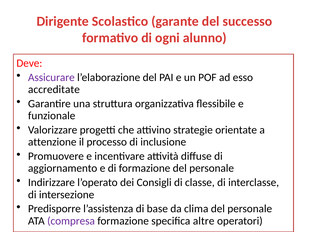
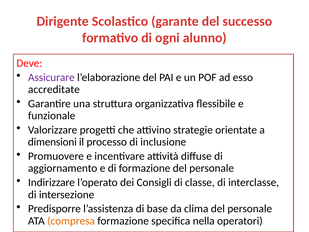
attenzione: attenzione -> dimensioni
compresa colour: purple -> orange
altre: altre -> nella
